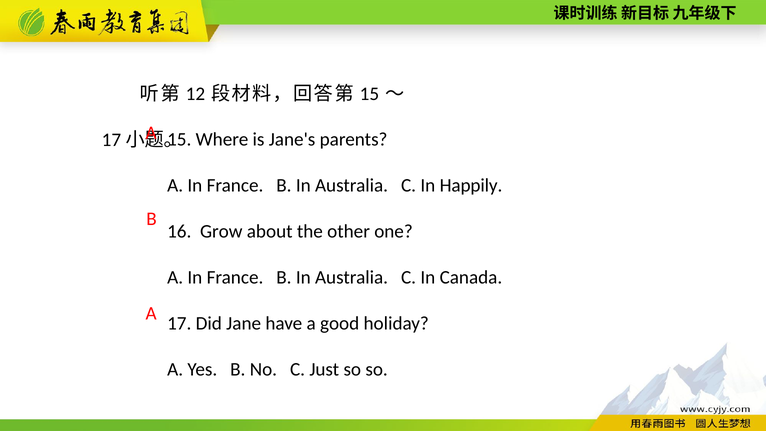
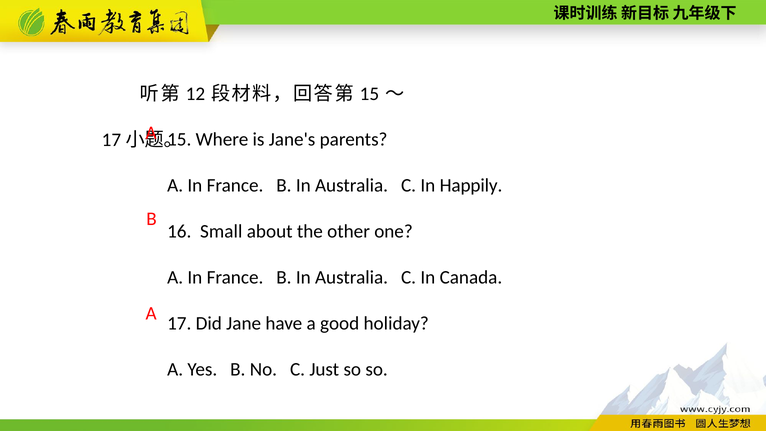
Grow: Grow -> Small
